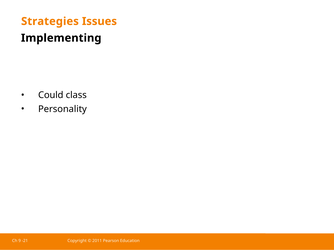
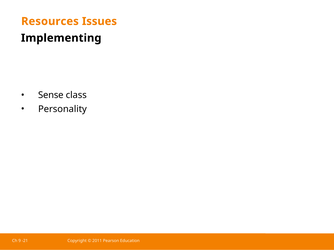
Strategies: Strategies -> Resources
Could: Could -> Sense
